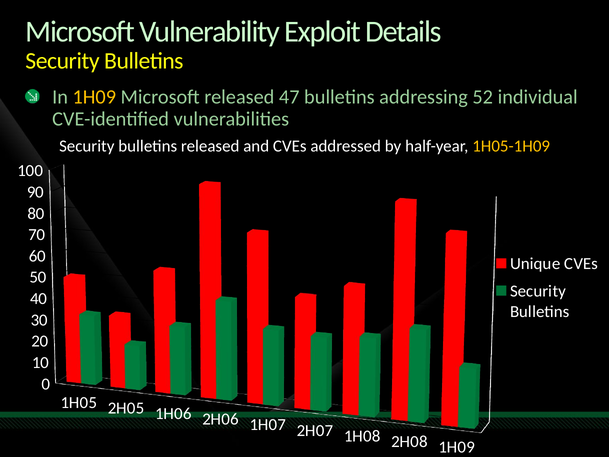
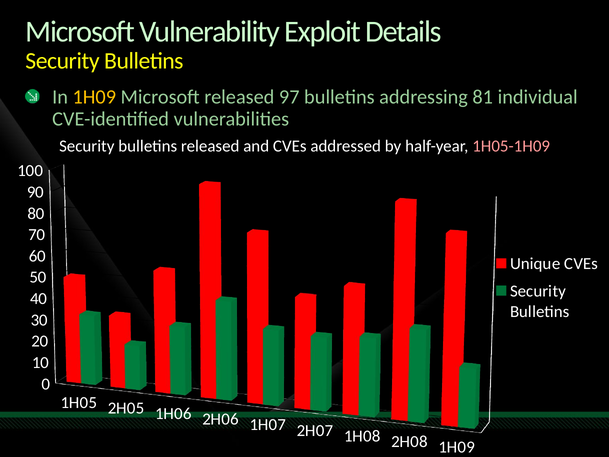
47: 47 -> 97
52: 52 -> 81
1H05-1H09 colour: yellow -> pink
